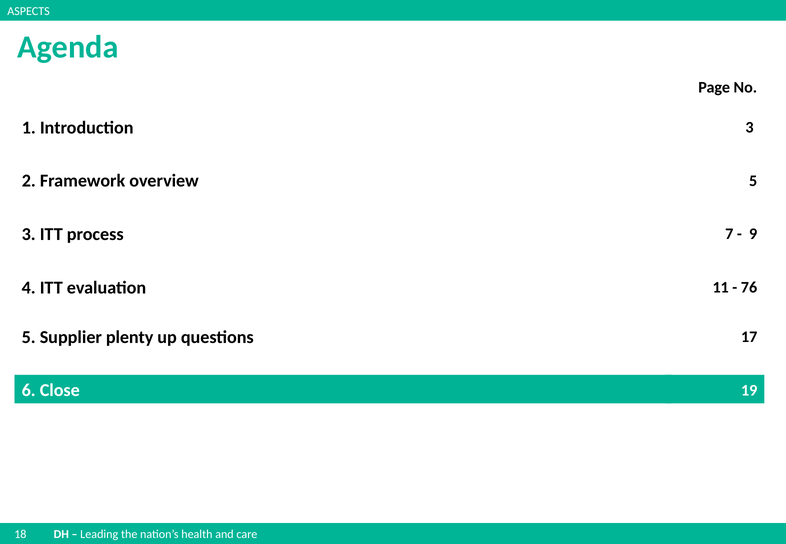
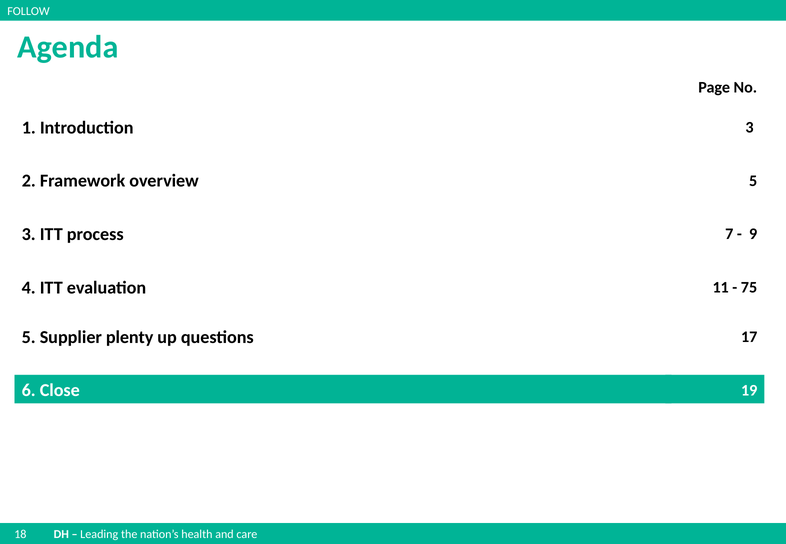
ASPECTS: ASPECTS -> FOLLOW
76: 76 -> 75
